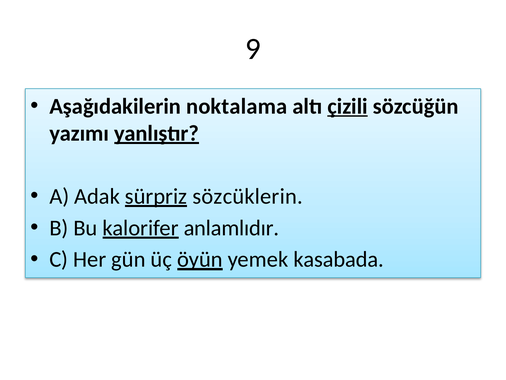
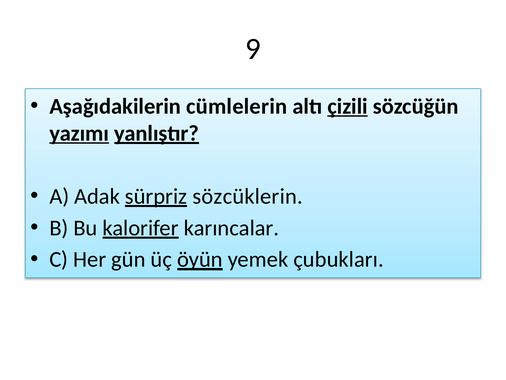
noktalama: noktalama -> cümlelerin
yazımı underline: none -> present
anlamlıdır: anlamlıdır -> karıncalar
kasabada: kasabada -> çubukları
